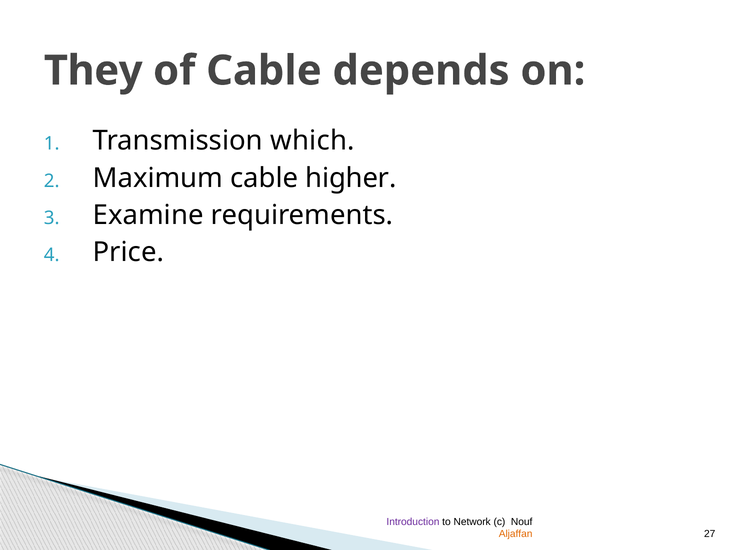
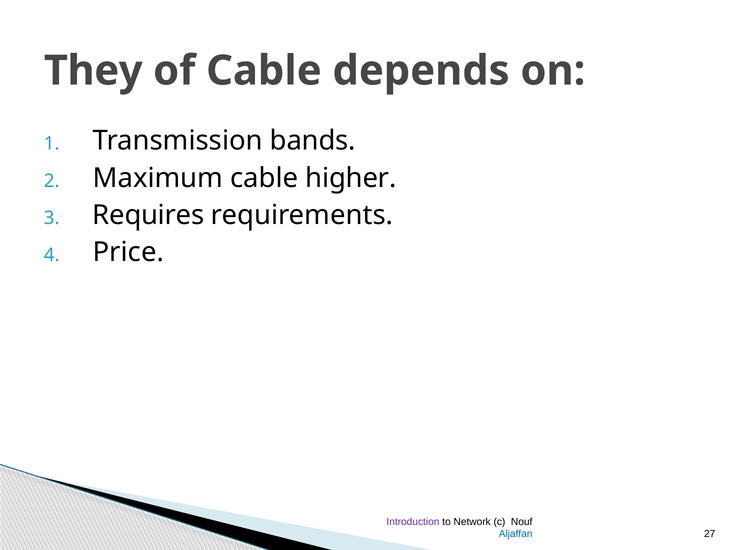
which: which -> bands
Examine: Examine -> Requires
Aljaffan colour: orange -> blue
